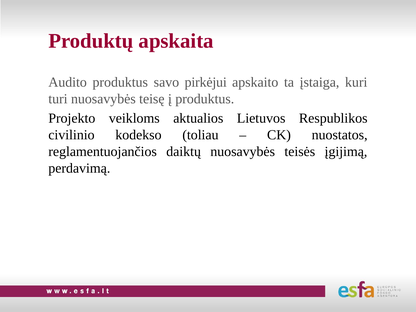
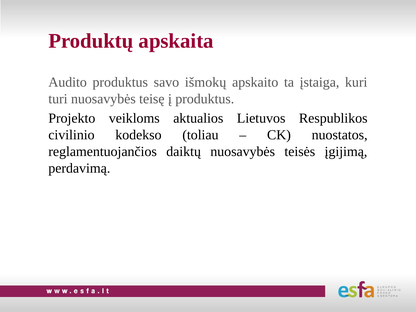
pirkėjui: pirkėjui -> išmokų
